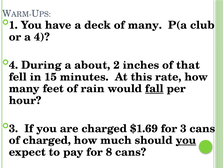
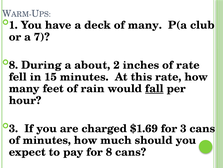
a 4: 4 -> 7
4 at (14, 65): 4 -> 8
of that: that -> rate
of charged: charged -> minutes
you at (186, 140) underline: present -> none
